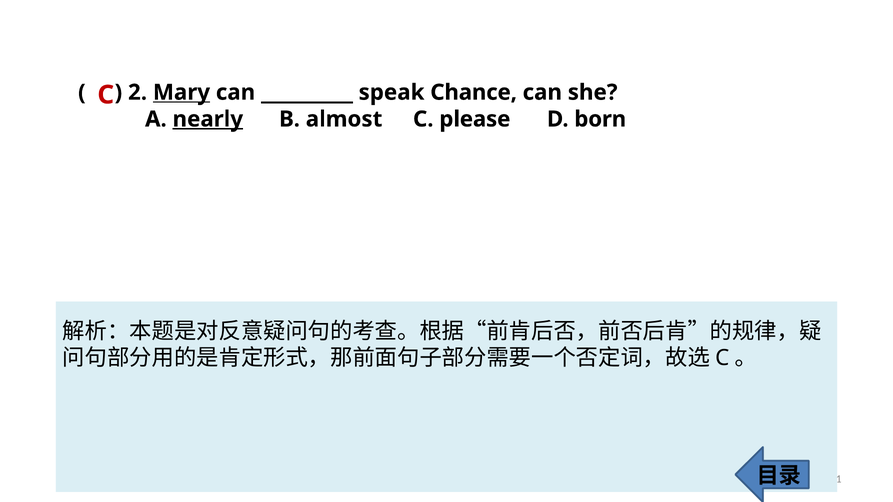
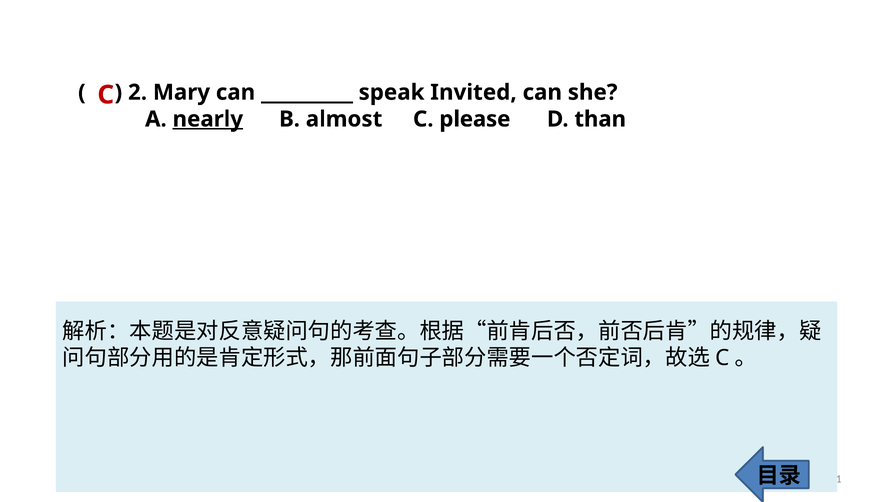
Mary underline: present -> none
Chance: Chance -> Invited
born: born -> than
